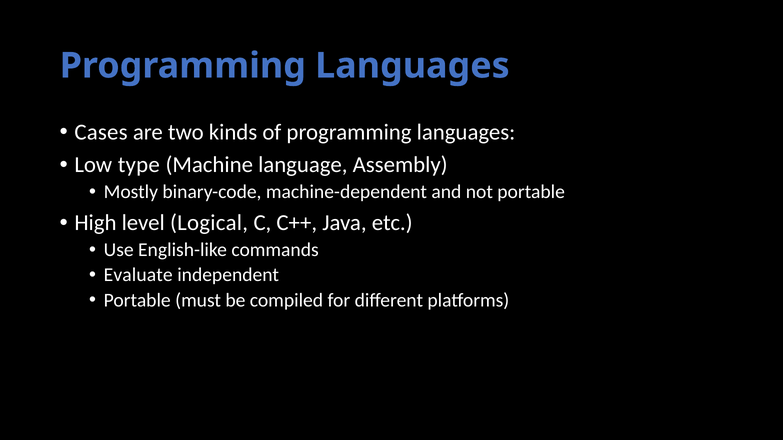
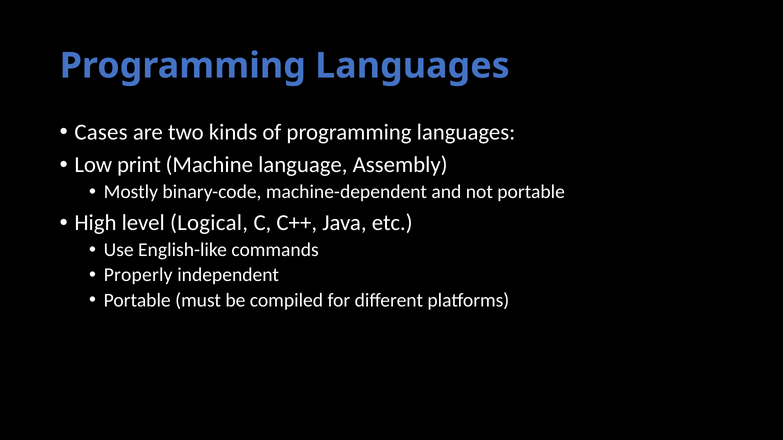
type: type -> print
Evaluate: Evaluate -> Properly
